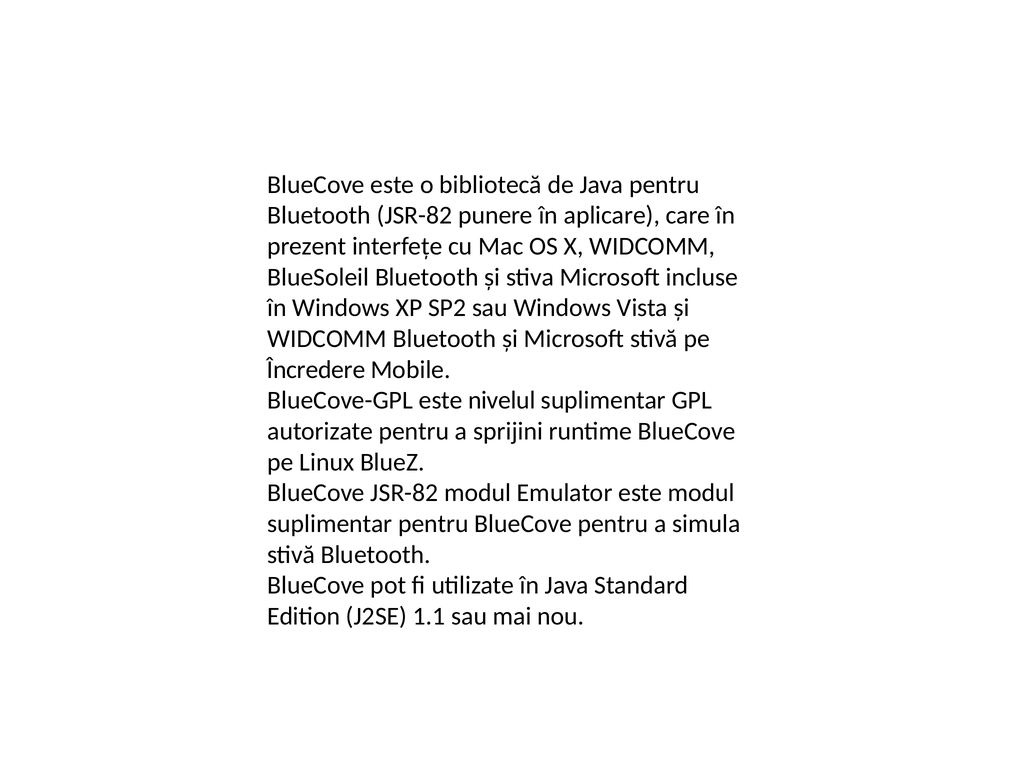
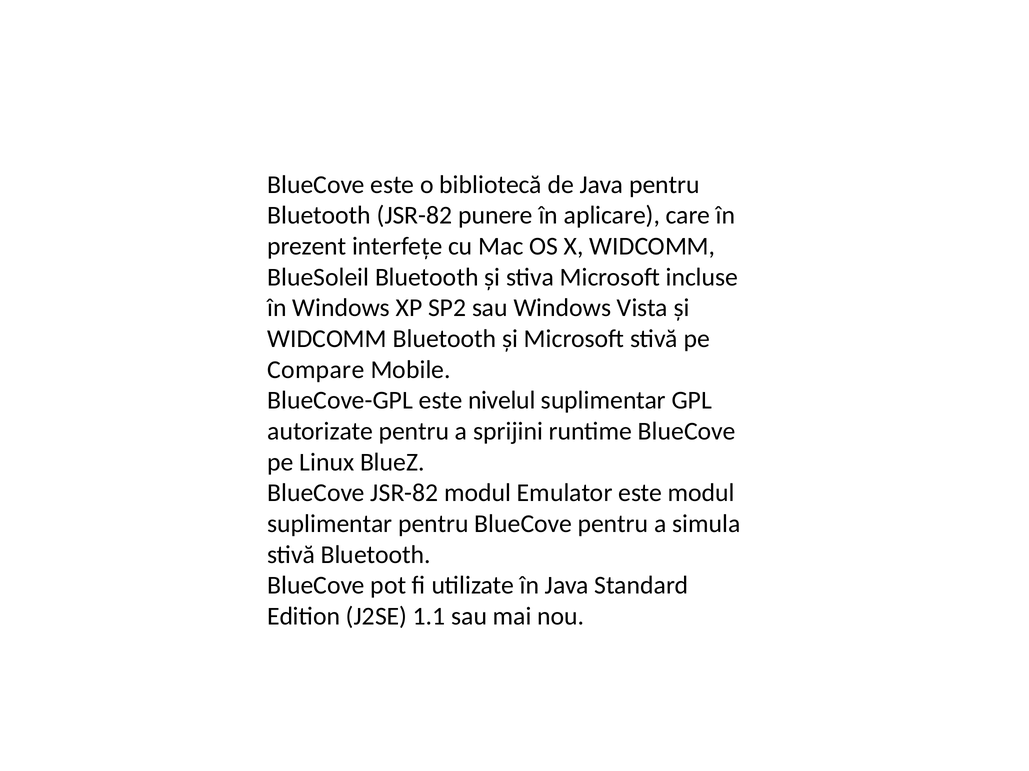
Încredere: Încredere -> Compare
